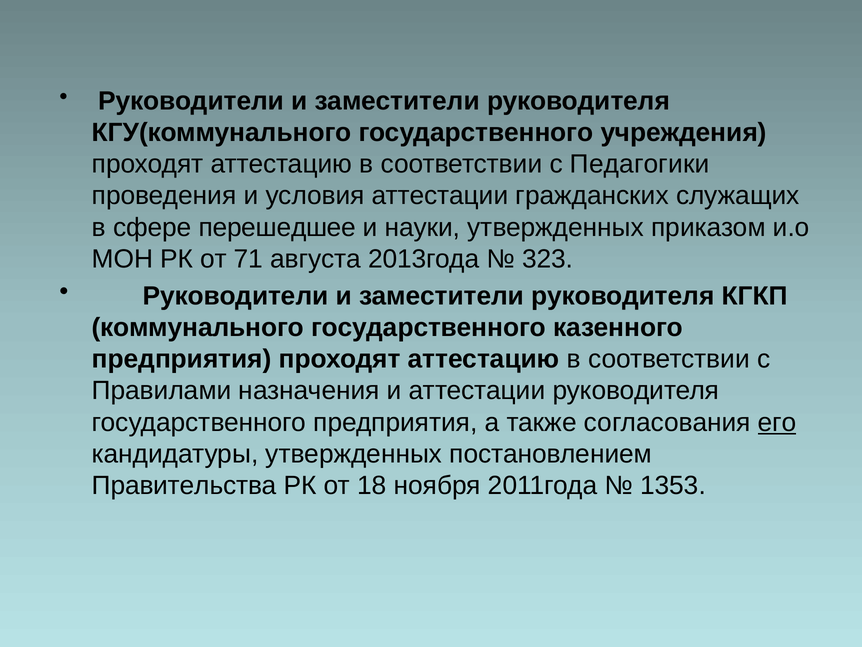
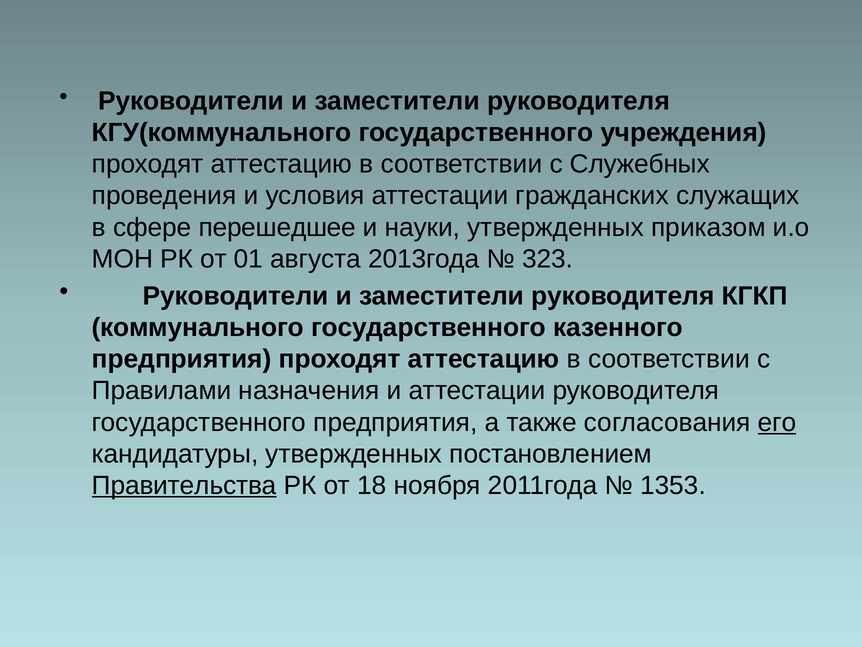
Педагогики: Педагогики -> Служебных
71: 71 -> 01
Правительства underline: none -> present
